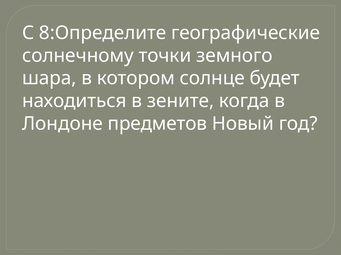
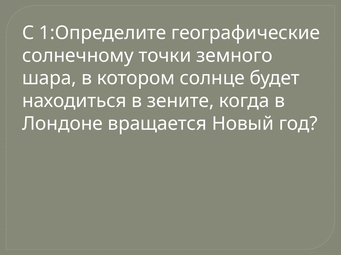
8:Определите: 8:Определите -> 1:Определите
предметов: предметов -> вращается
